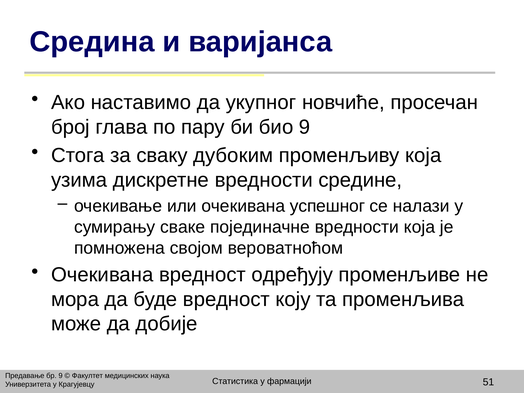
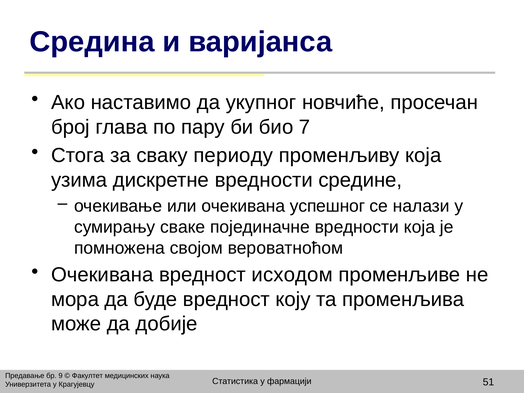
био 9: 9 -> 7
дубоким: дубоким -> периоду
одређују: одређују -> исходом
